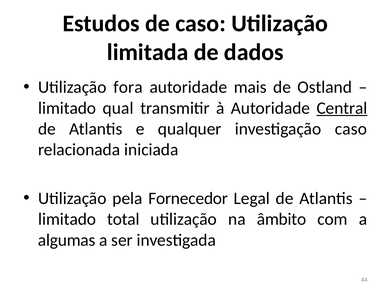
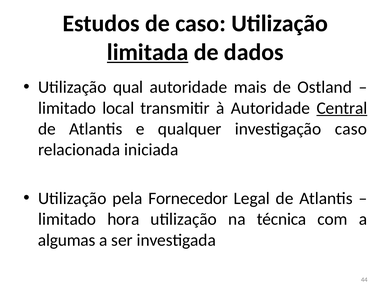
limitada underline: none -> present
fora: fora -> qual
qual: qual -> local
total: total -> hora
âmbito: âmbito -> técnica
